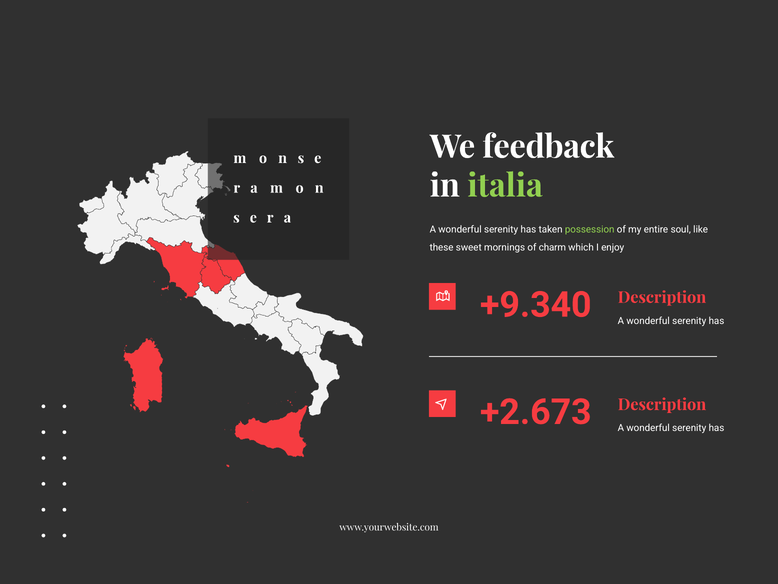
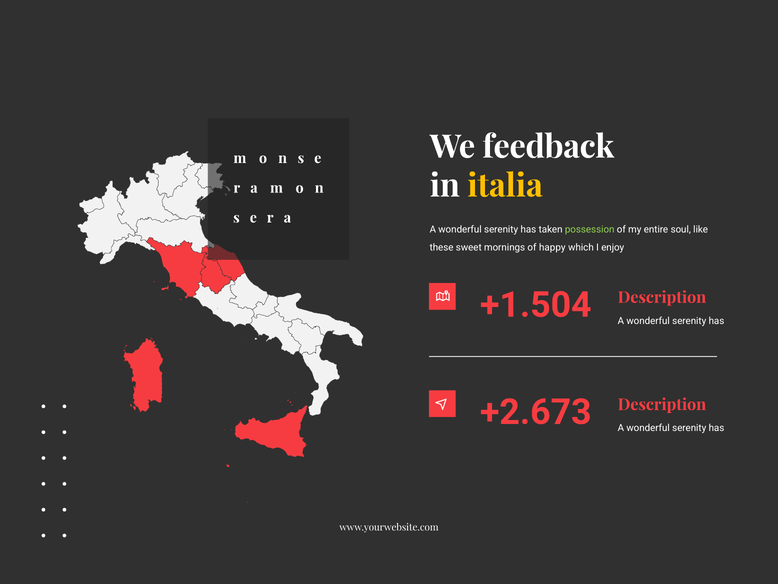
italia colour: light green -> yellow
charm: charm -> happy
+9.340: +9.340 -> +1.504
